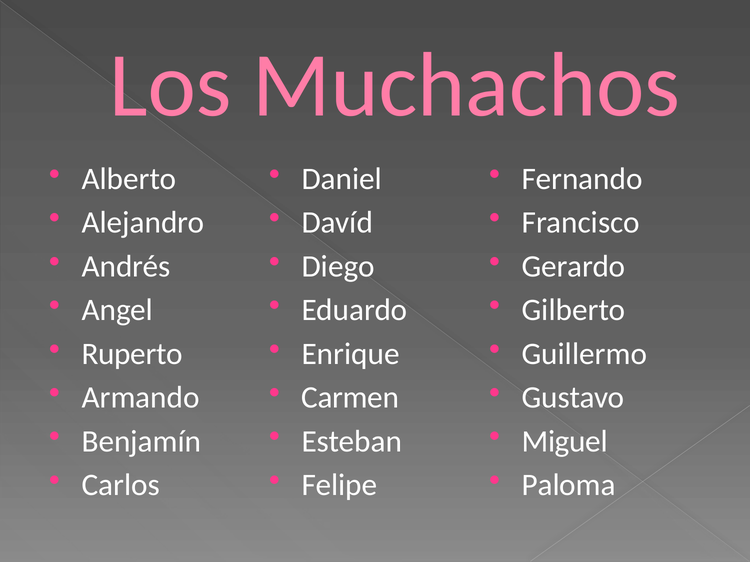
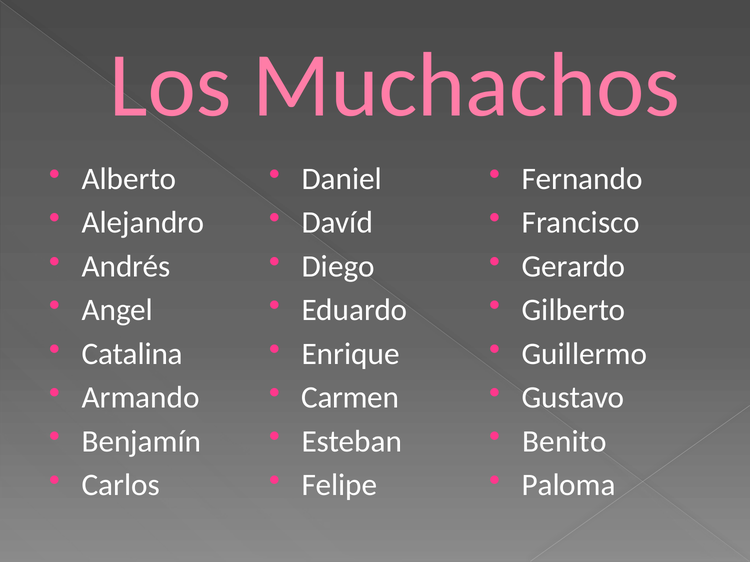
Ruperto: Ruperto -> Catalina
Miguel: Miguel -> Benito
